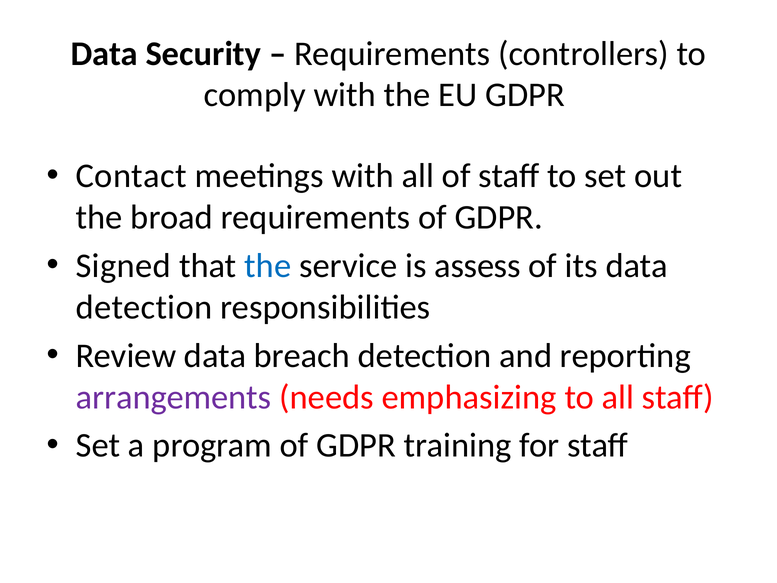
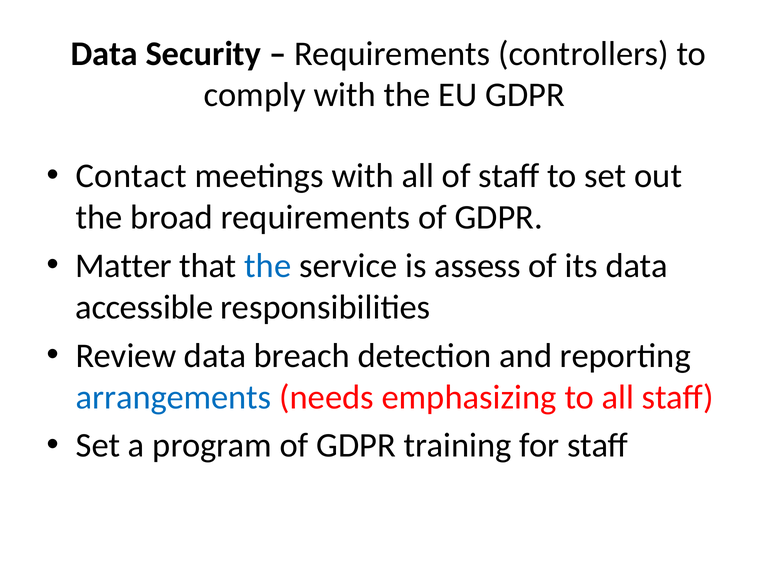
Signed: Signed -> Matter
detection at (144, 307): detection -> accessible
arrangements colour: purple -> blue
